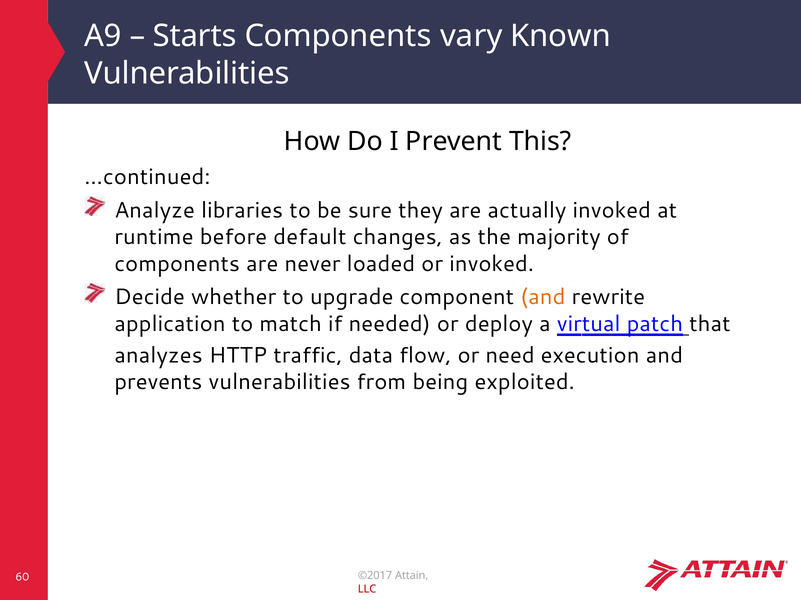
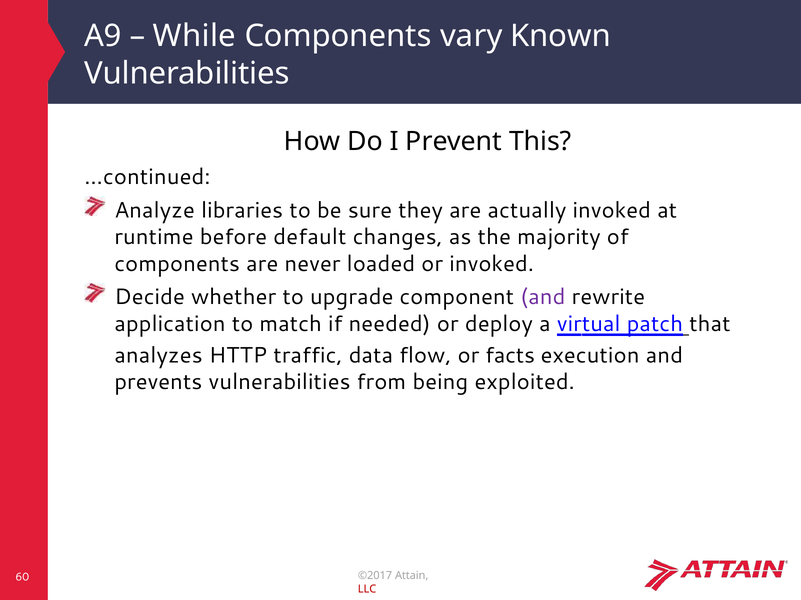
Starts: Starts -> While
and at (543, 297) colour: orange -> purple
need: need -> facts
